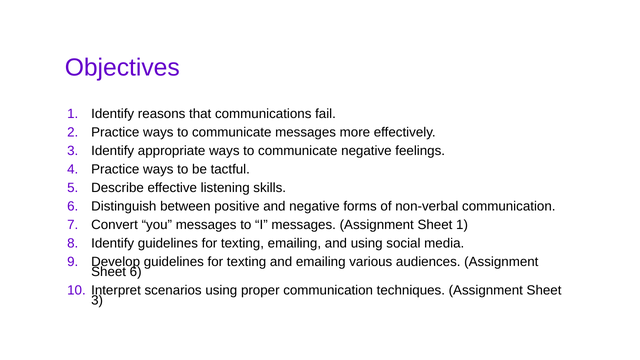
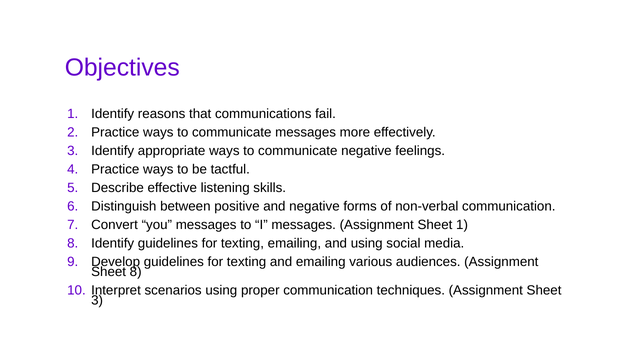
Sheet 6: 6 -> 8
